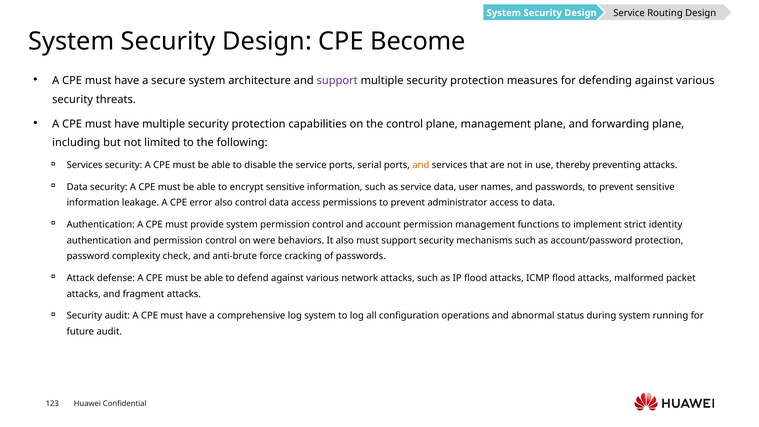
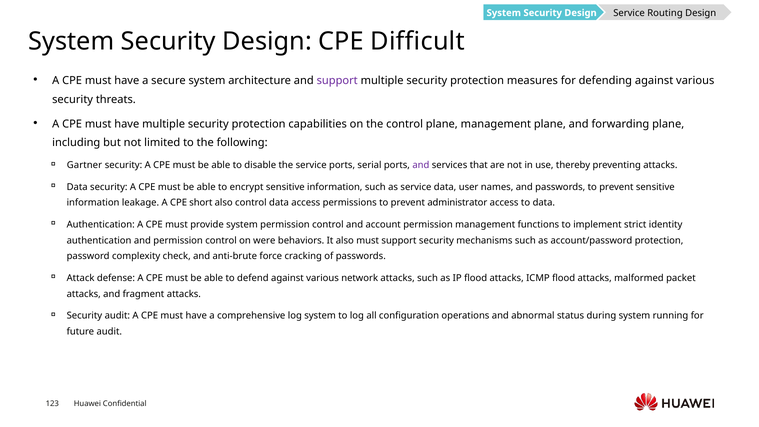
Become: Become -> Difficult
Services at (85, 165): Services -> Gartner
and at (421, 165) colour: orange -> purple
error: error -> short
